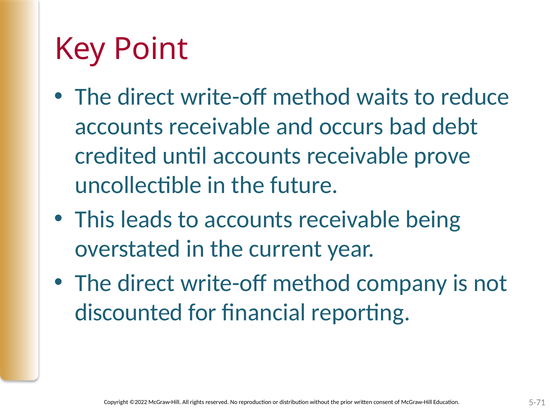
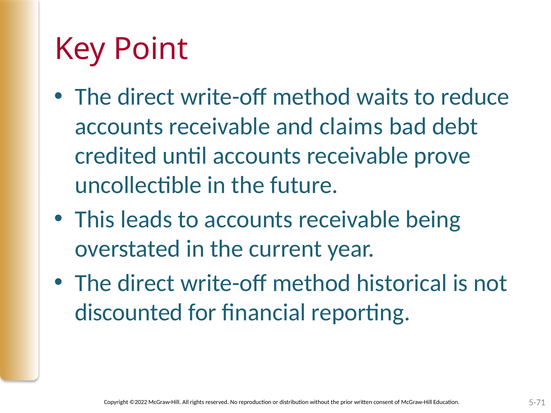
occurs: occurs -> claims
company: company -> historical
